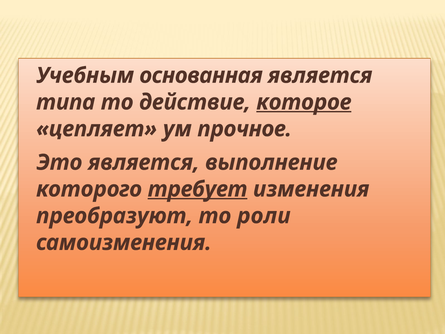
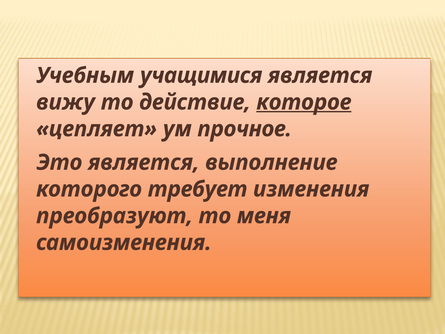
основанная: основанная -> учащимися
типа: типа -> вижу
требует underline: present -> none
роли: роли -> меня
